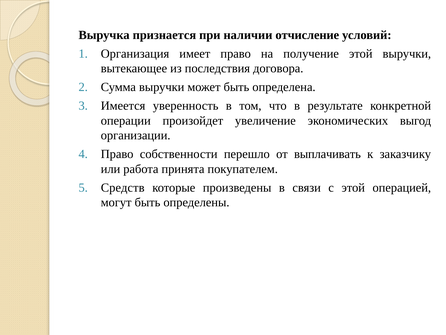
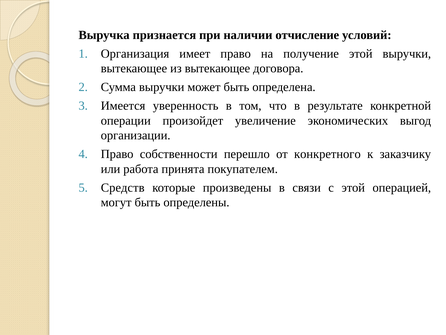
из последствия: последствия -> вытекающее
выплачивать: выплачивать -> конкретного
